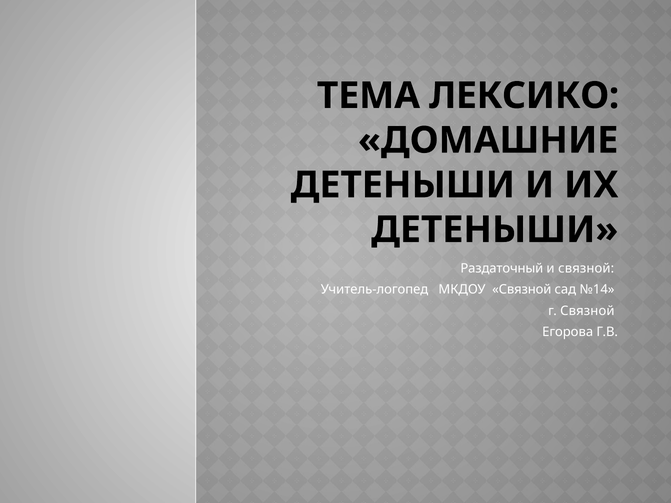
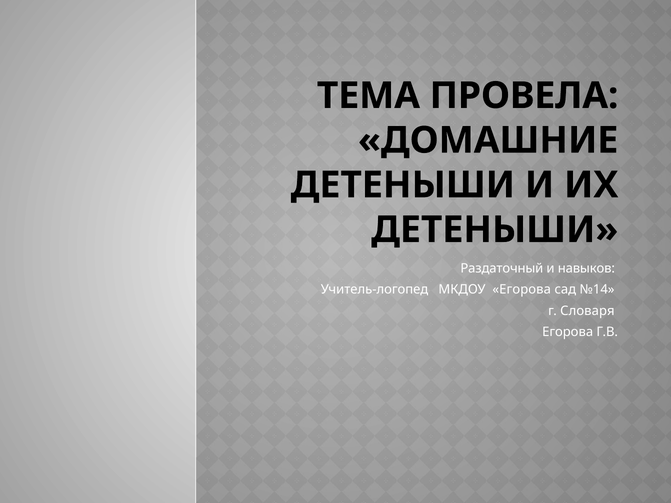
ЛЕКСИКО: ЛЕКСИКО -> ПРОВЕЛА
и связной: связной -> навыков
МКДОУ Связной: Связной -> Егорова
г Связной: Связной -> Словаря
